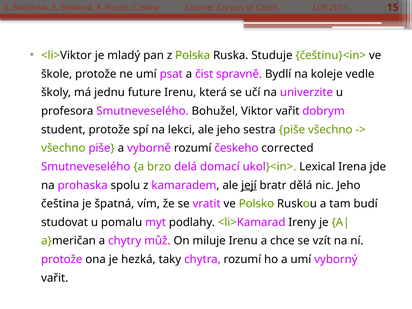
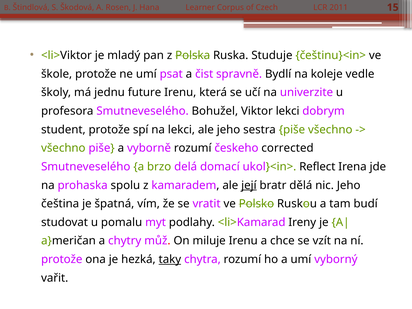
Viktor vařit: vařit -> lekci
Lexical: Lexical -> Reflect
taky underline: none -> present
